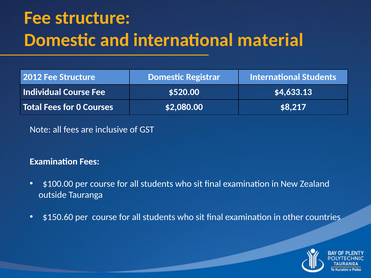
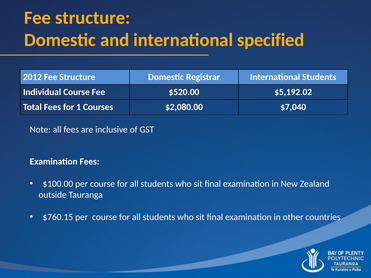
material: material -> specified
$4,633.13: $4,633.13 -> $5,192.02
0: 0 -> 1
$8,217: $8,217 -> $7,040
$150.60: $150.60 -> $760.15
